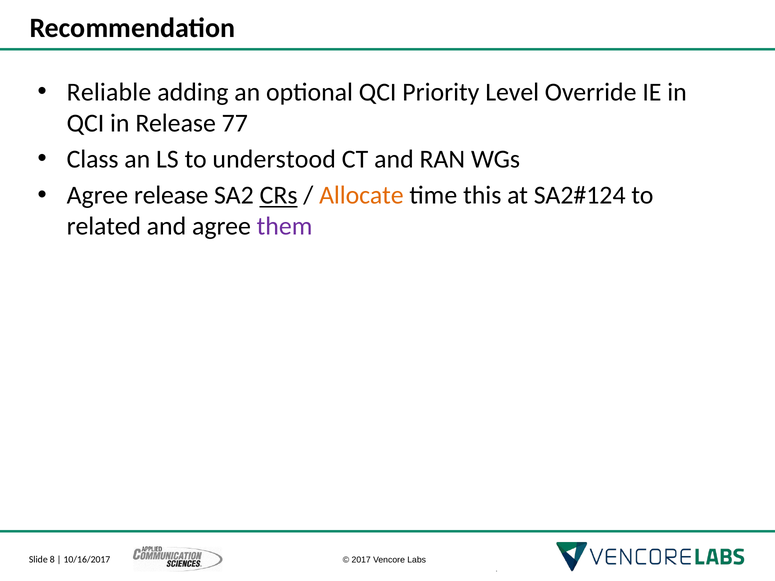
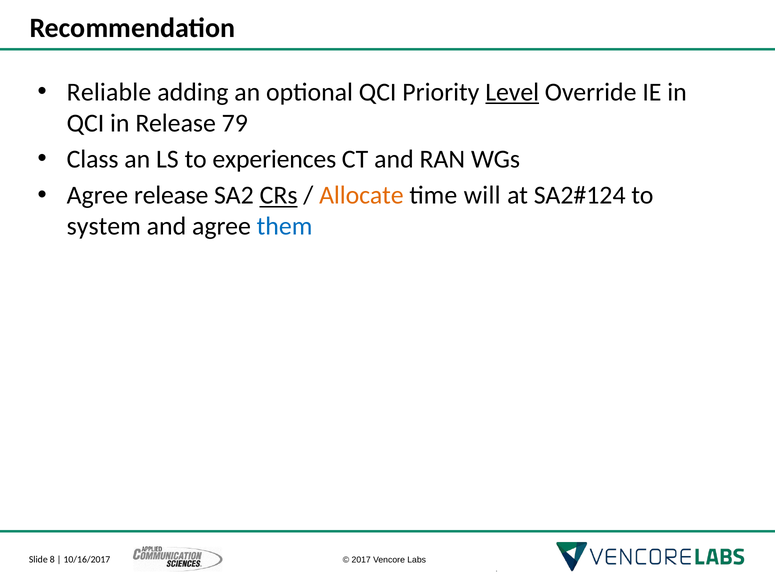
Level underline: none -> present
77: 77 -> 79
understood: understood -> experiences
this: this -> will
related: related -> system
them colour: purple -> blue
